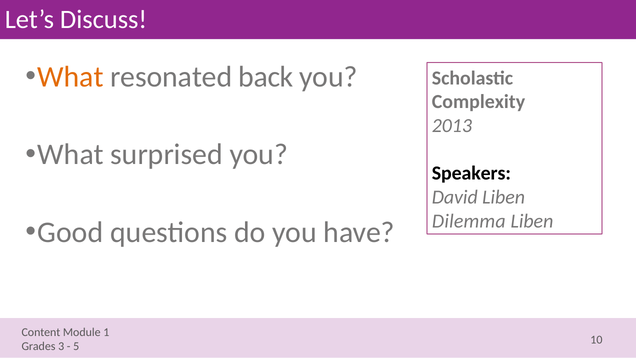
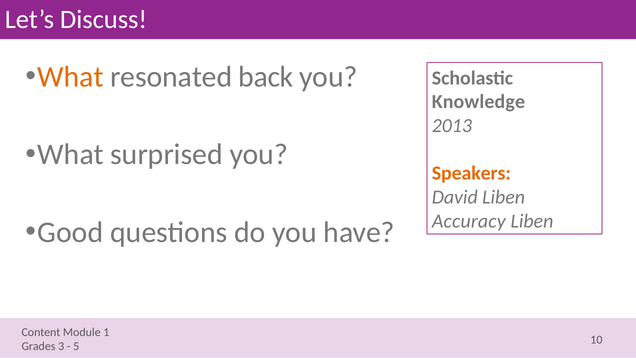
Complexity: Complexity -> Knowledge
Speakers colour: black -> orange
Dilemma: Dilemma -> Accuracy
